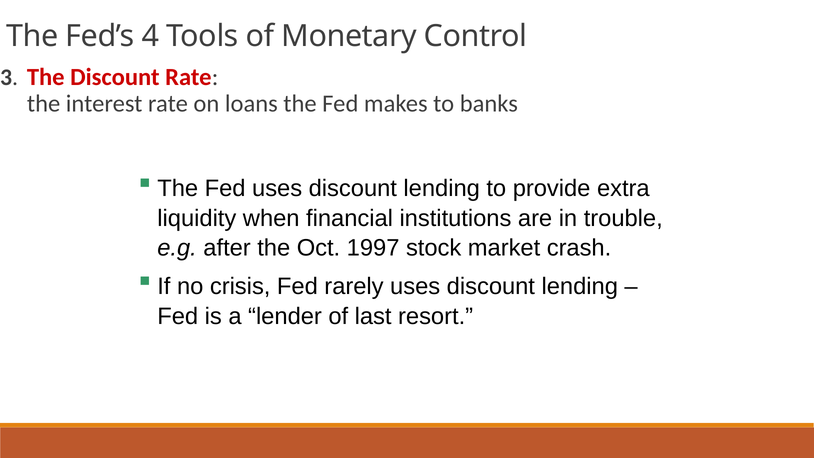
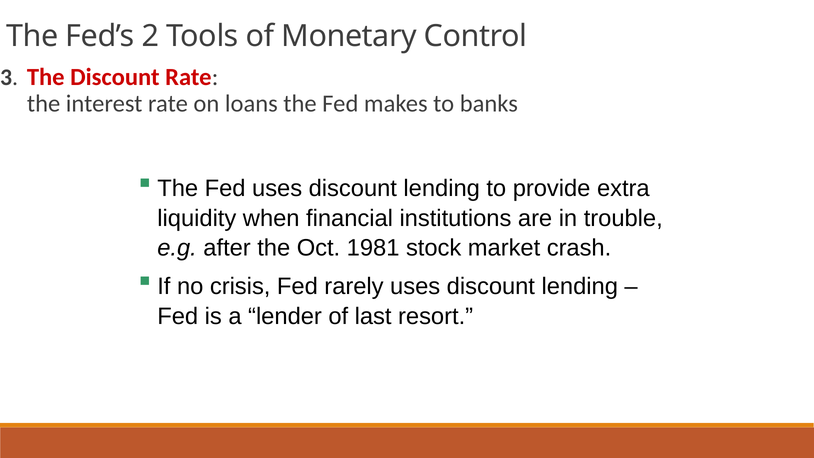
4: 4 -> 2
1997: 1997 -> 1981
